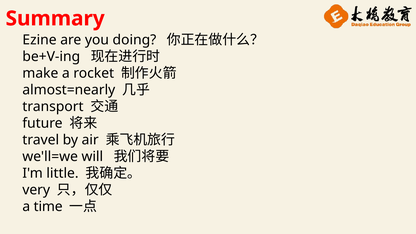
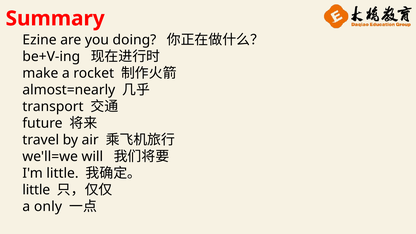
very at (36, 190): very -> little
time: time -> only
